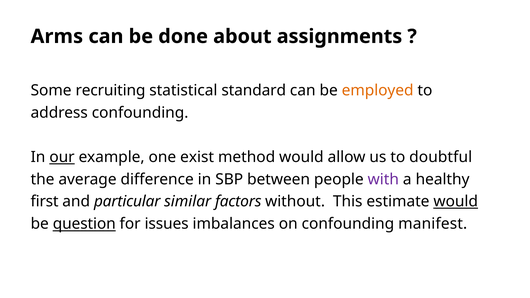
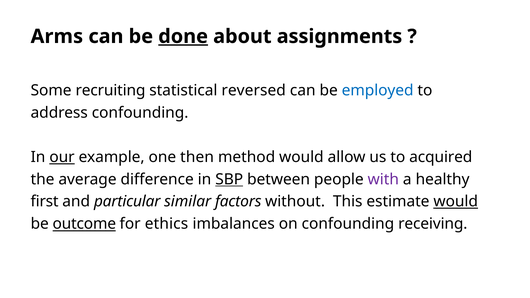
done underline: none -> present
standard: standard -> reversed
employed colour: orange -> blue
exist: exist -> then
doubtful: doubtful -> acquired
SBP underline: none -> present
question: question -> outcome
issues: issues -> ethics
manifest: manifest -> receiving
